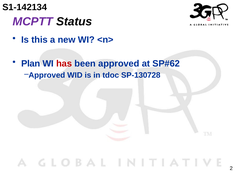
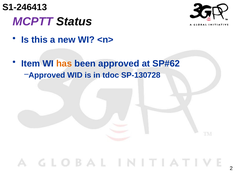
S1-142134: S1-142134 -> S1-246413
Plan: Plan -> Item
has colour: red -> orange
